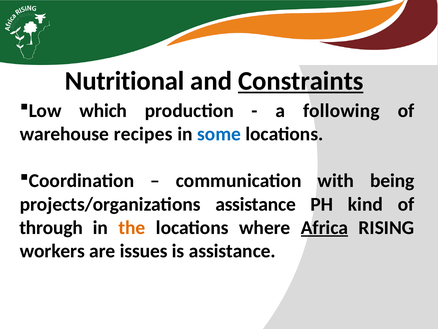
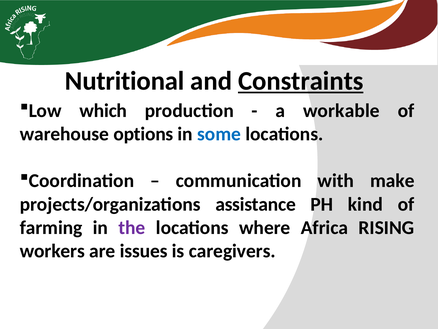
following: following -> workable
recipes: recipes -> options
being: being -> make
through: through -> farming
the colour: orange -> purple
Africa underline: present -> none
is assistance: assistance -> caregivers
